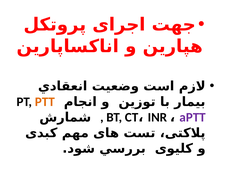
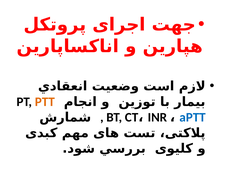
aPTT colour: purple -> blue
